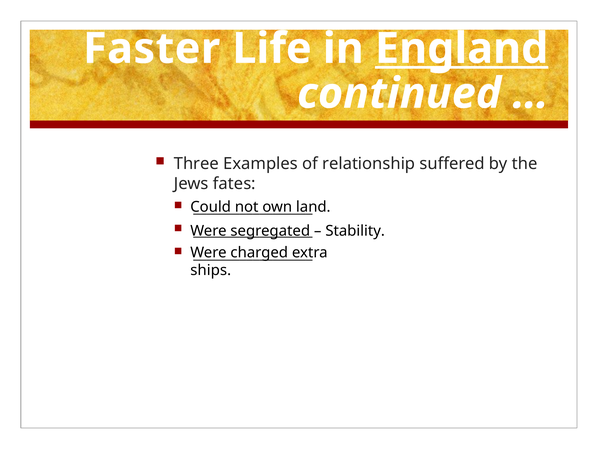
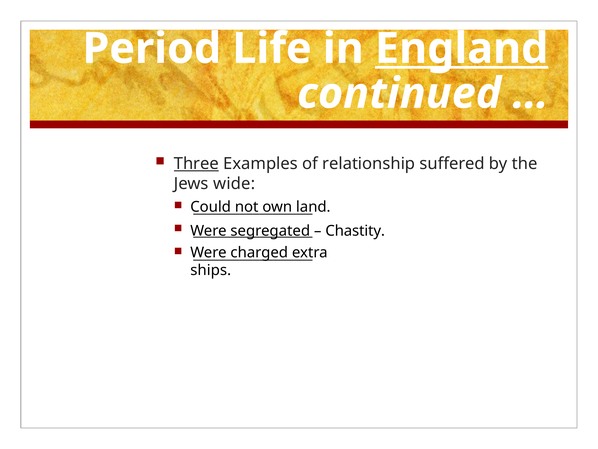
Faster: Faster -> Period
Three underline: none -> present
fates: fates -> wide
Stability: Stability -> Chastity
